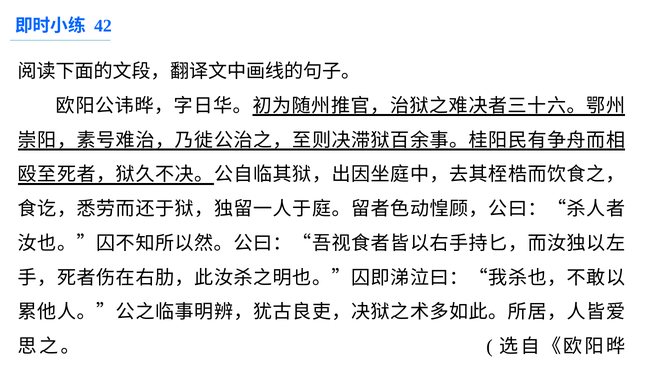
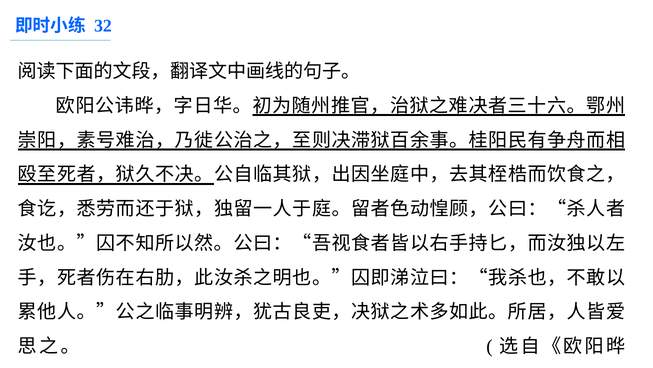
42: 42 -> 32
